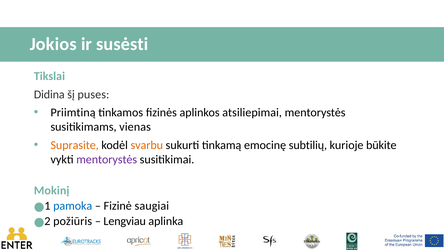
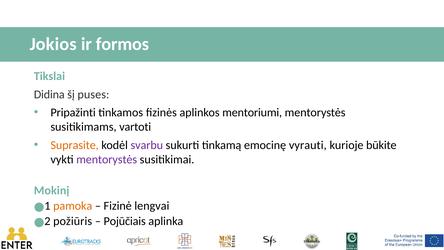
susėsti: susėsti -> formos
Priimtiną: Priimtiną -> Pripažinti
atsiliepimai: atsiliepimai -> mentoriumi
vienas: vienas -> vartoti
svarbu colour: orange -> purple
subtilių: subtilių -> vyrauti
pamoka colour: blue -> orange
saugiai: saugiai -> lengvai
Lengviau: Lengviau -> Pojūčiais
